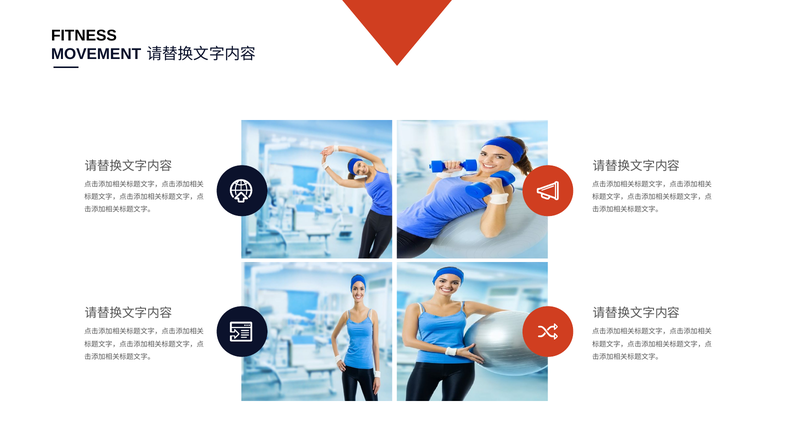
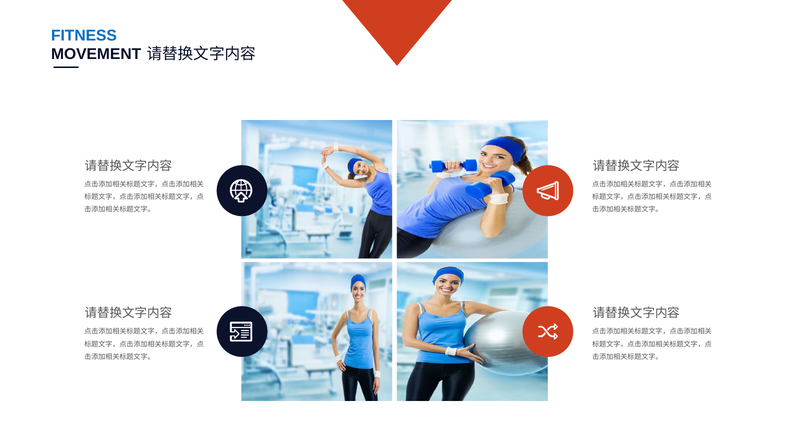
FITNESS colour: black -> blue
